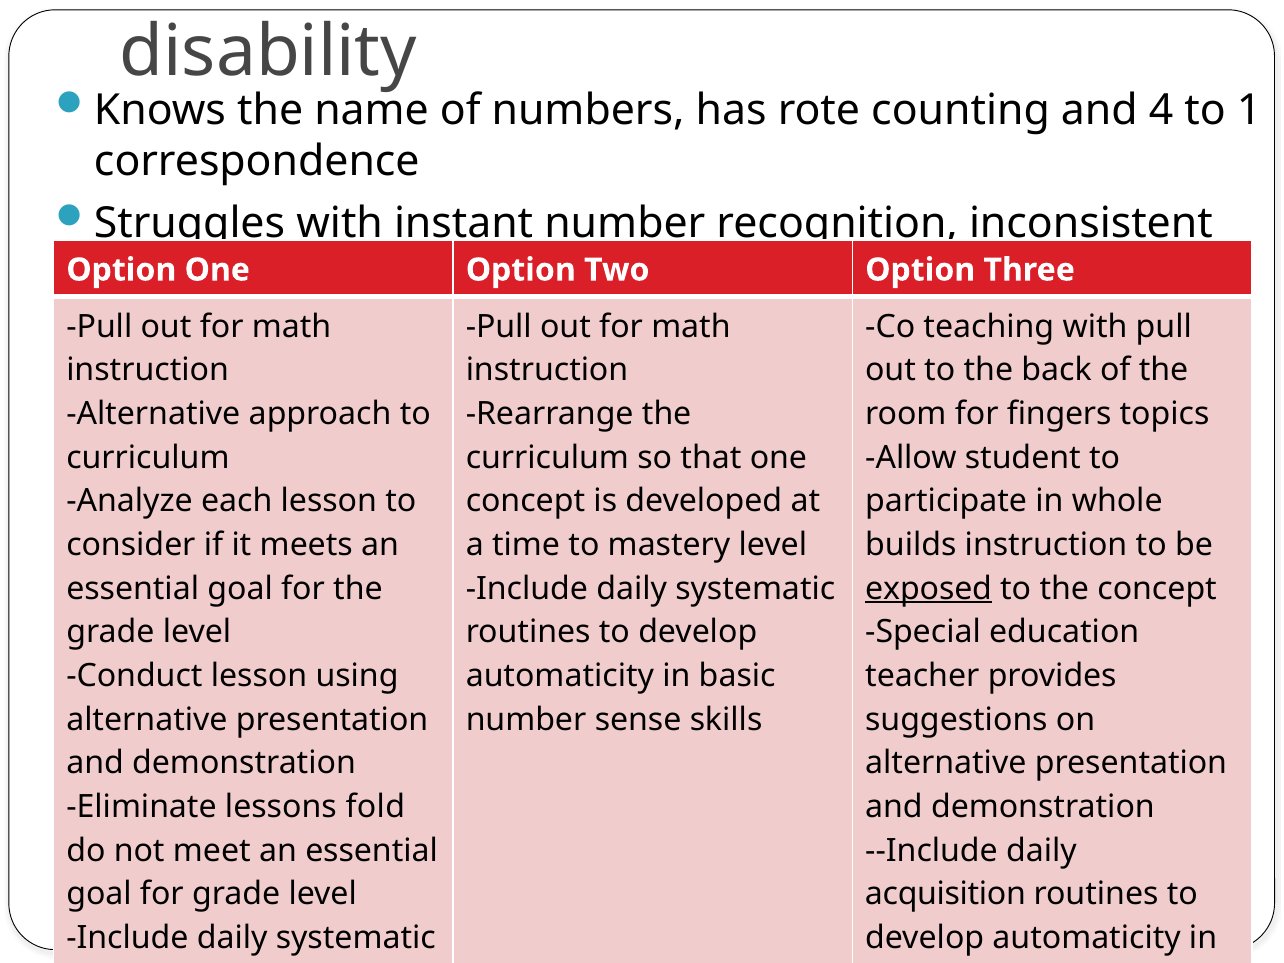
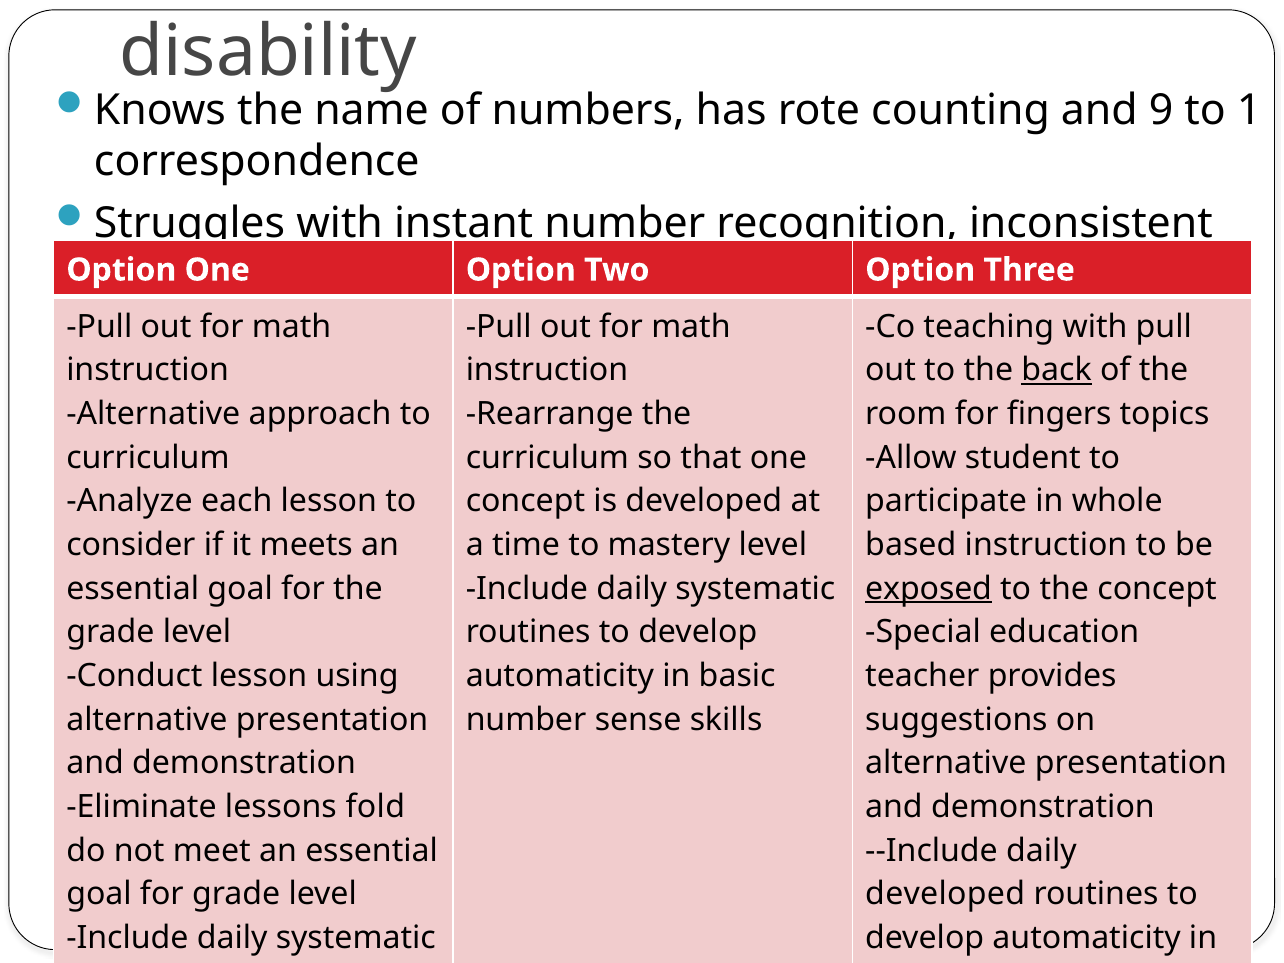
4: 4 -> 9
back underline: none -> present
builds: builds -> based
acquisition at (945, 894): acquisition -> developed
